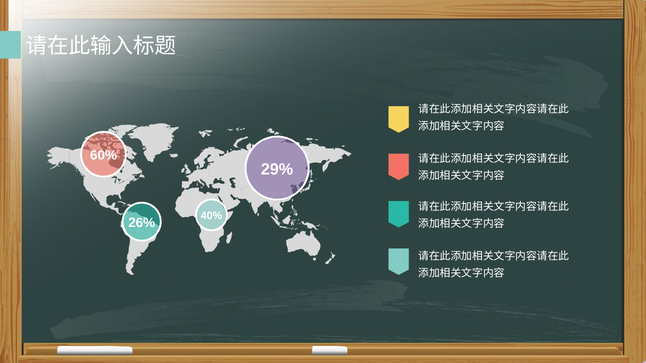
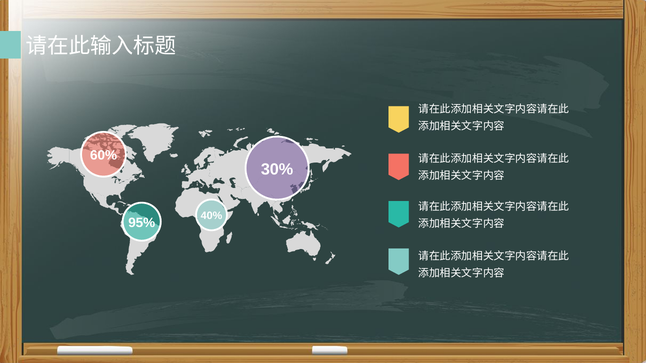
29%: 29% -> 30%
26%: 26% -> 95%
